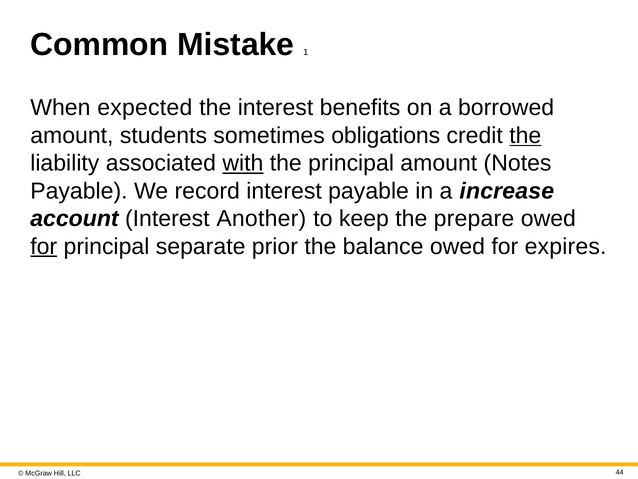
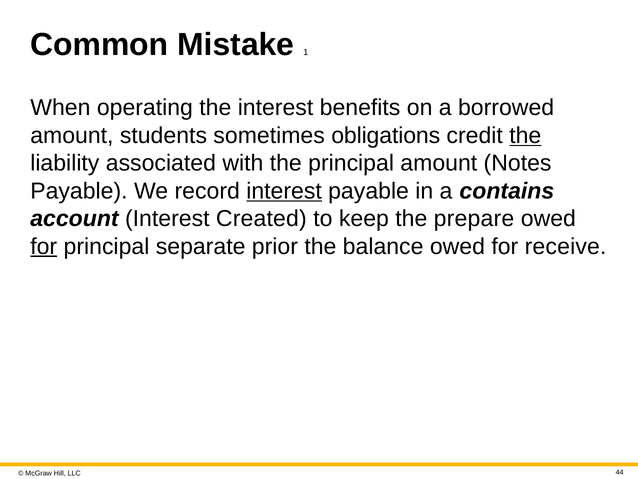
expected: expected -> operating
with underline: present -> none
interest at (284, 191) underline: none -> present
increase: increase -> contains
Another: Another -> Created
expires: expires -> receive
